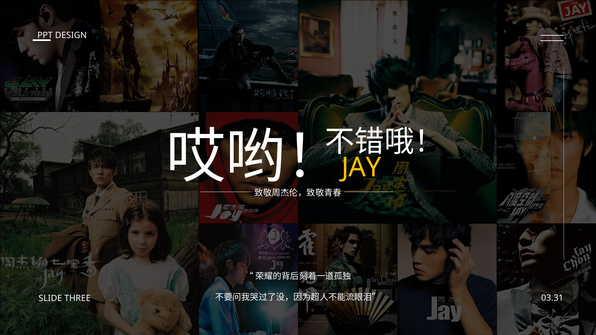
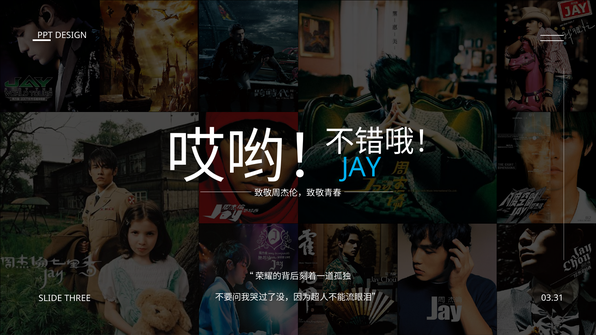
JAY colour: yellow -> light blue
